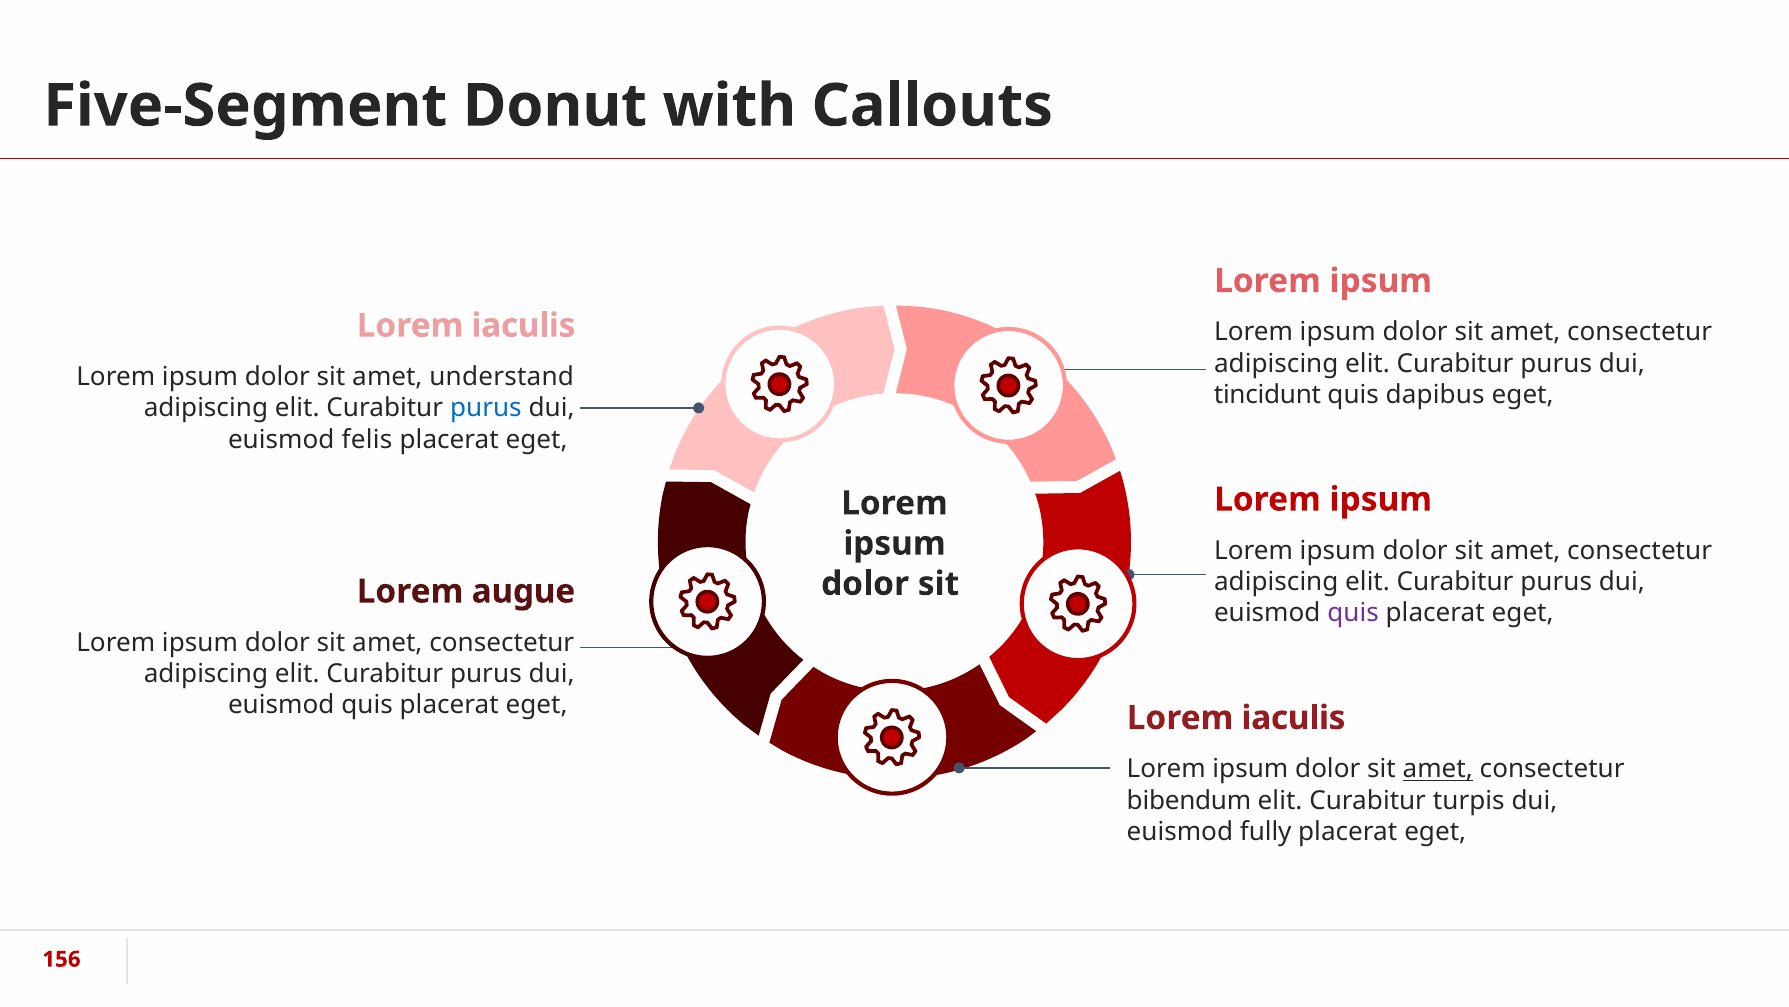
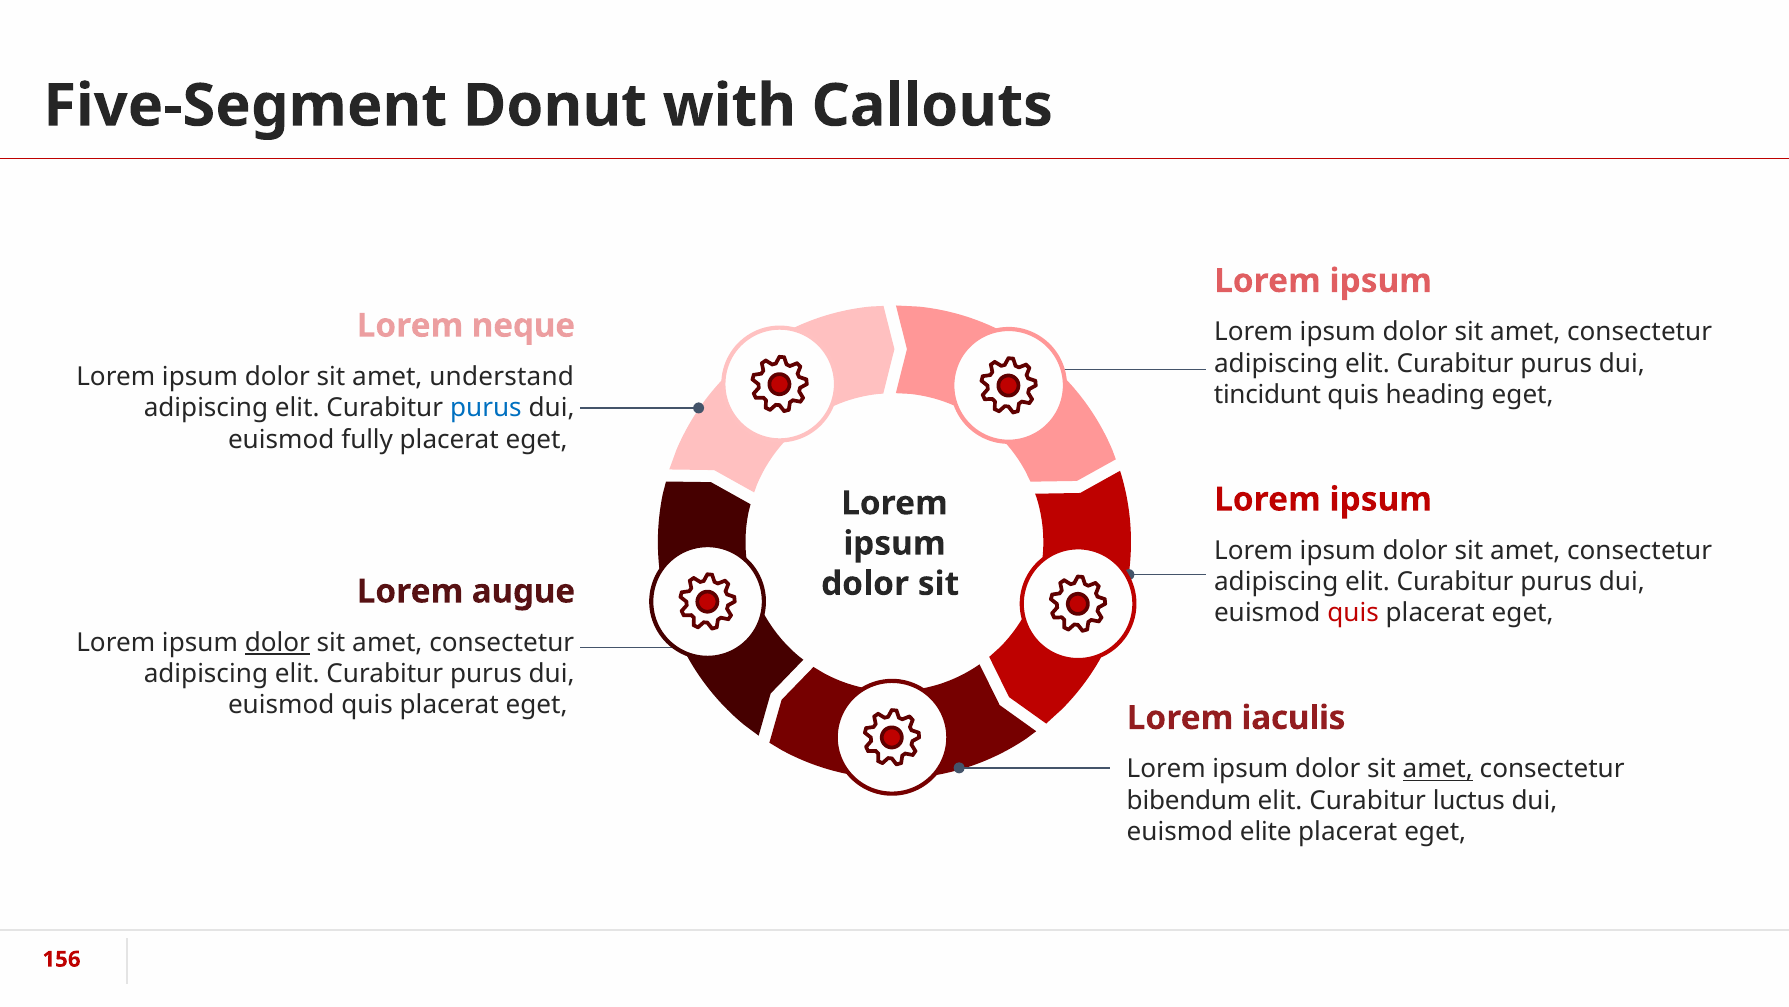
iaculis at (523, 325): iaculis -> neque
dapibus: dapibus -> heading
felis: felis -> fully
quis at (1353, 613) colour: purple -> red
dolor at (277, 642) underline: none -> present
turpis: turpis -> luctus
fully: fully -> elite
